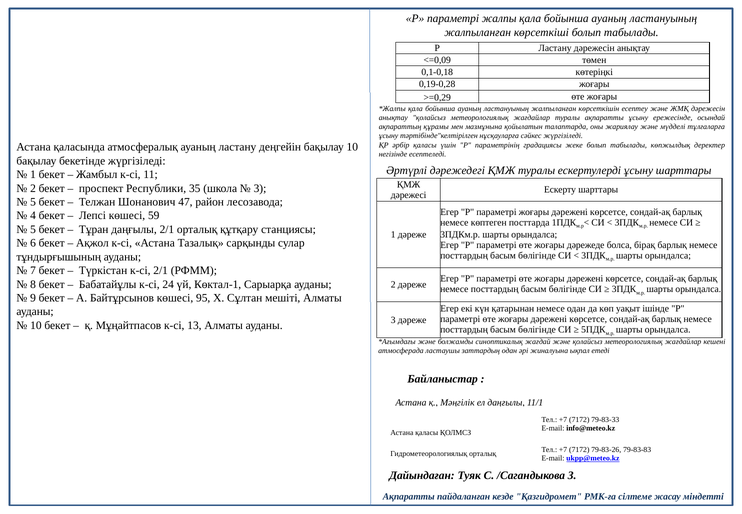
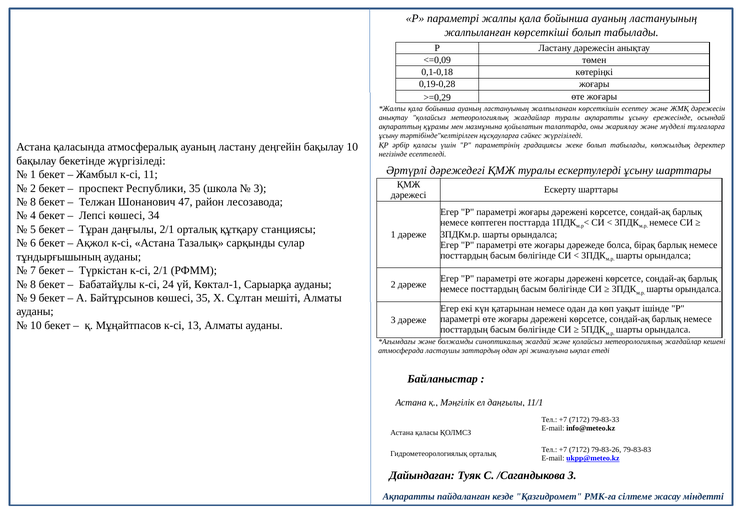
5 at (33, 202): 5 -> 8
59: 59 -> 34
көшесі 95: 95 -> 35
